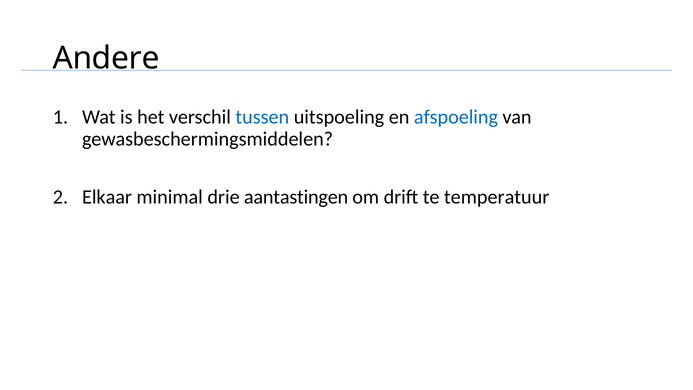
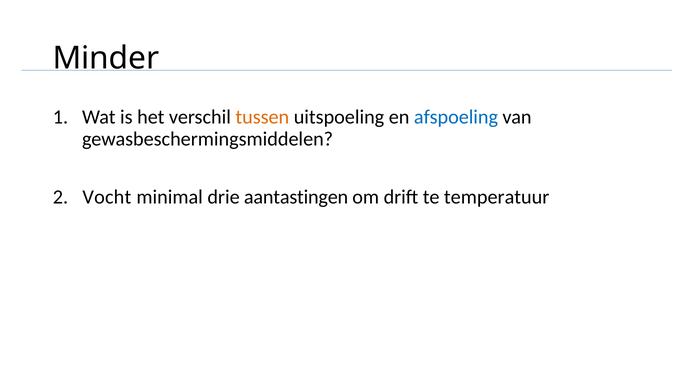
Andere: Andere -> Minder
tussen colour: blue -> orange
Elkaar: Elkaar -> Vocht
